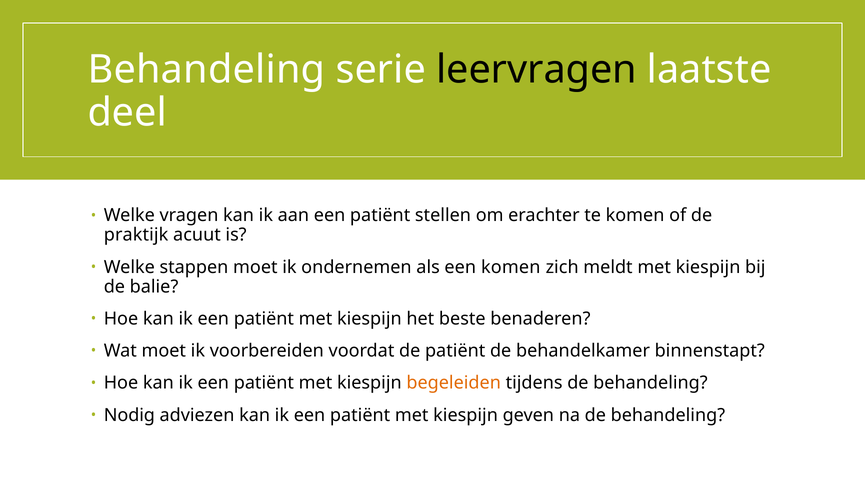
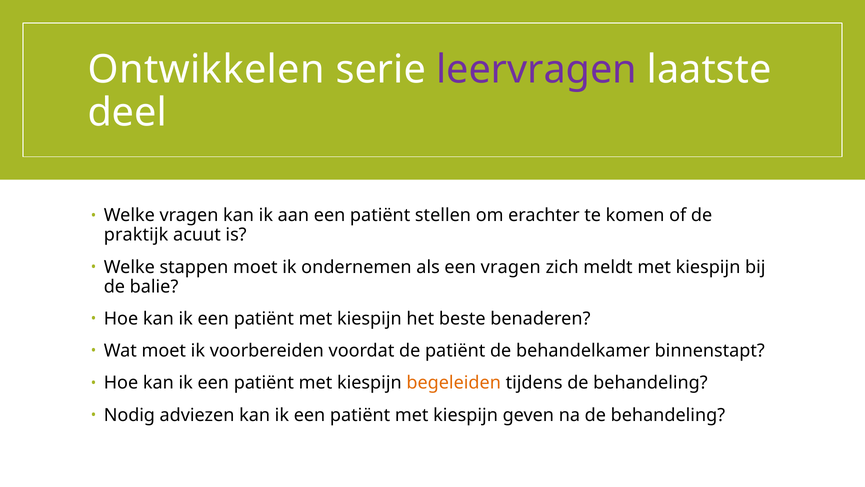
Behandeling at (206, 70): Behandeling -> Ontwikkelen
leervragen colour: black -> purple
een komen: komen -> vragen
